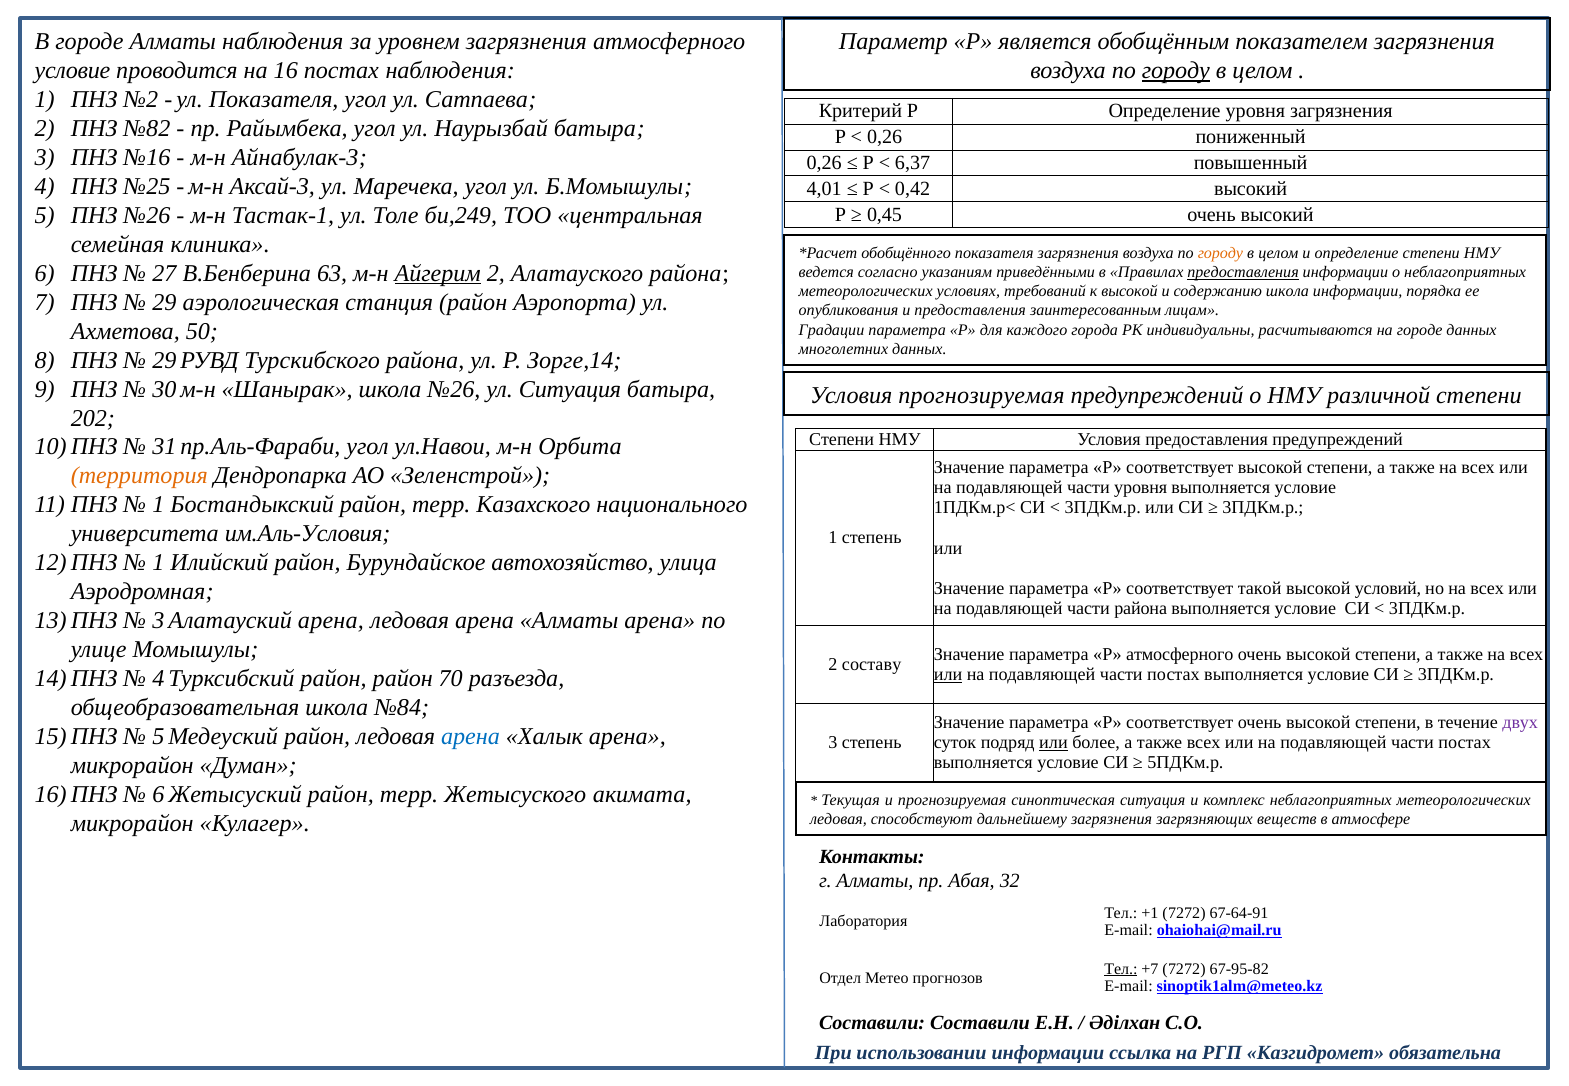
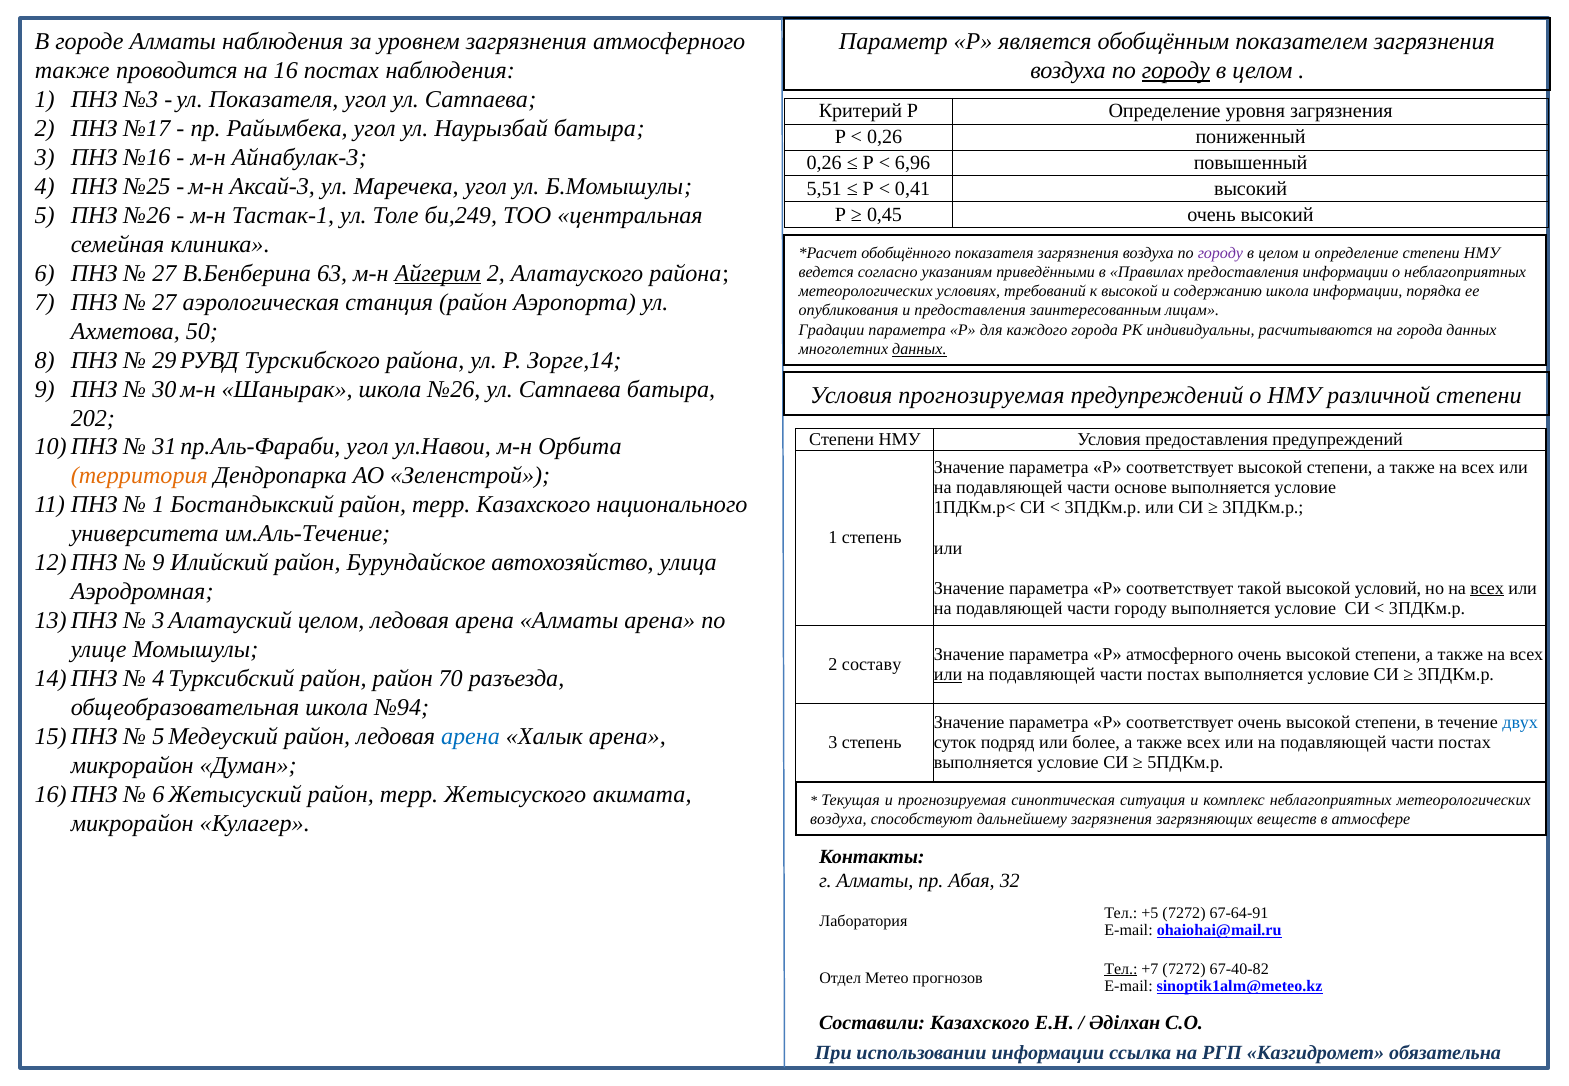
условие at (72, 71): условие -> также
№2: №2 -> №3
№82: №82 -> №17
6,37: 6,37 -> 6,96
4,01: 4,01 -> 5,51
0,42: 0,42 -> 0,41
городу at (1220, 253) colour: orange -> purple
предоставления at (1243, 272) underline: present -> none
29 at (164, 302): 29 -> 27
на городе: городе -> города
данных at (919, 349) underline: none -> present
№26 ул Ситуация: Ситуация -> Сатпаева
части уровня: уровня -> основе
им.Аль-Условия: им.Аль-Условия -> им.Аль-Течение
1 at (158, 563): 1 -> 9
всех at (1487, 588) underline: none -> present
части района: района -> городу
Алатауский арена: арена -> целом
№84: №84 -> №94
двух colour: purple -> blue
или at (1053, 743) underline: present -> none
ледовая at (838, 820): ледовая -> воздуха
+1: +1 -> +5
67-95-82: 67-95-82 -> 67-40-82
Составили Составили: Составили -> Казахского
